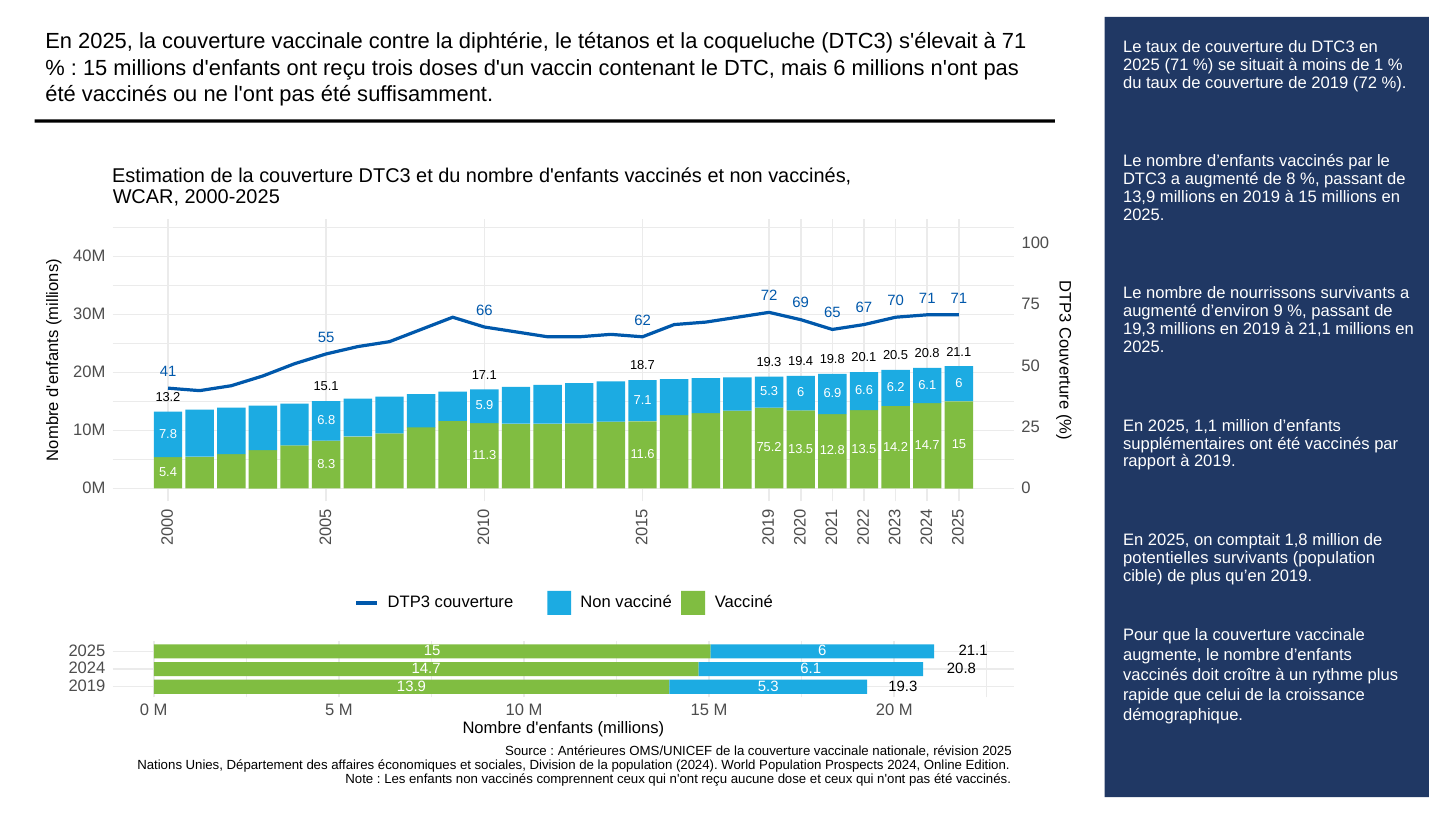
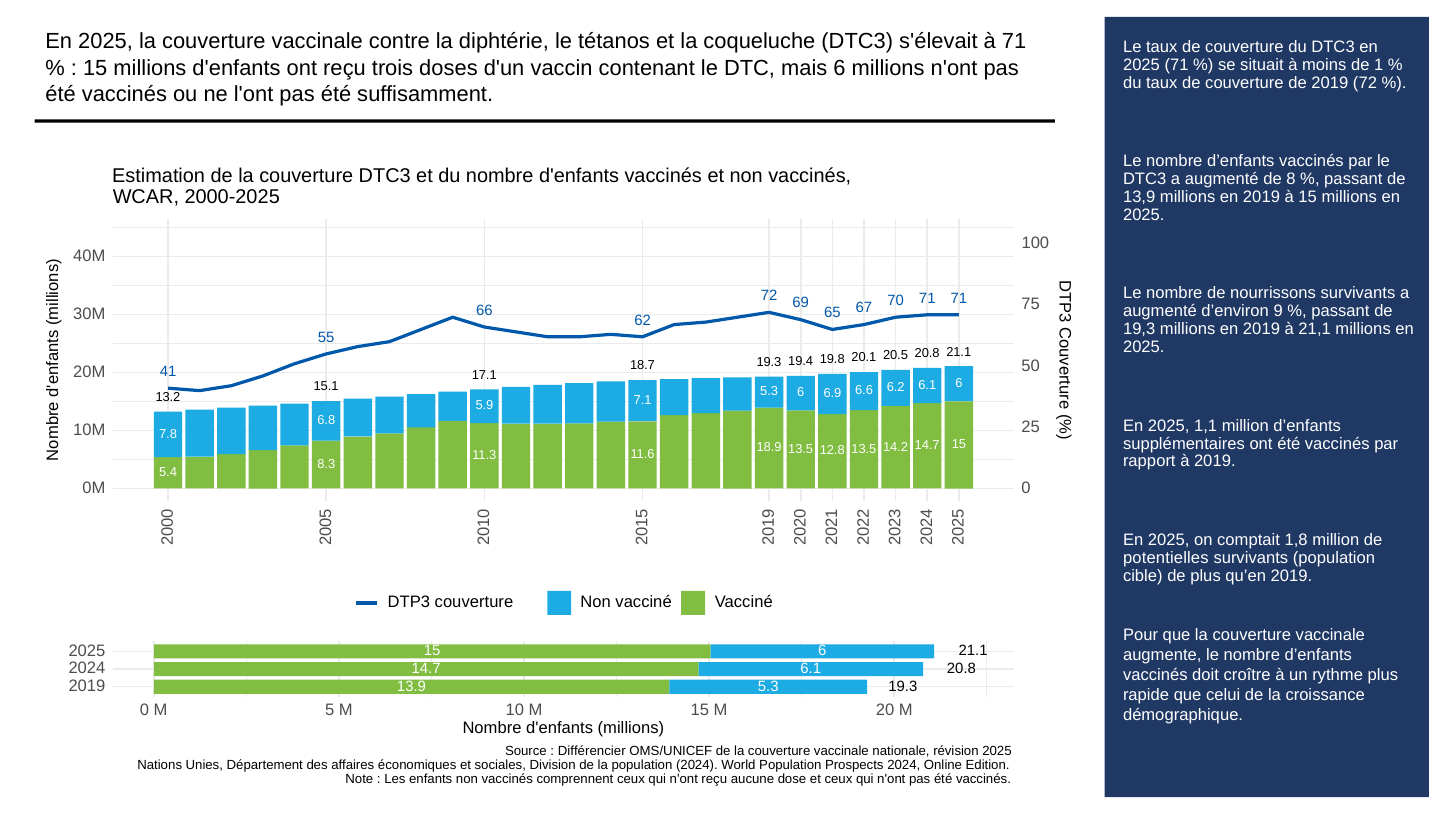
75.2: 75.2 -> 18.9
Antérieures: Antérieures -> Différencier
